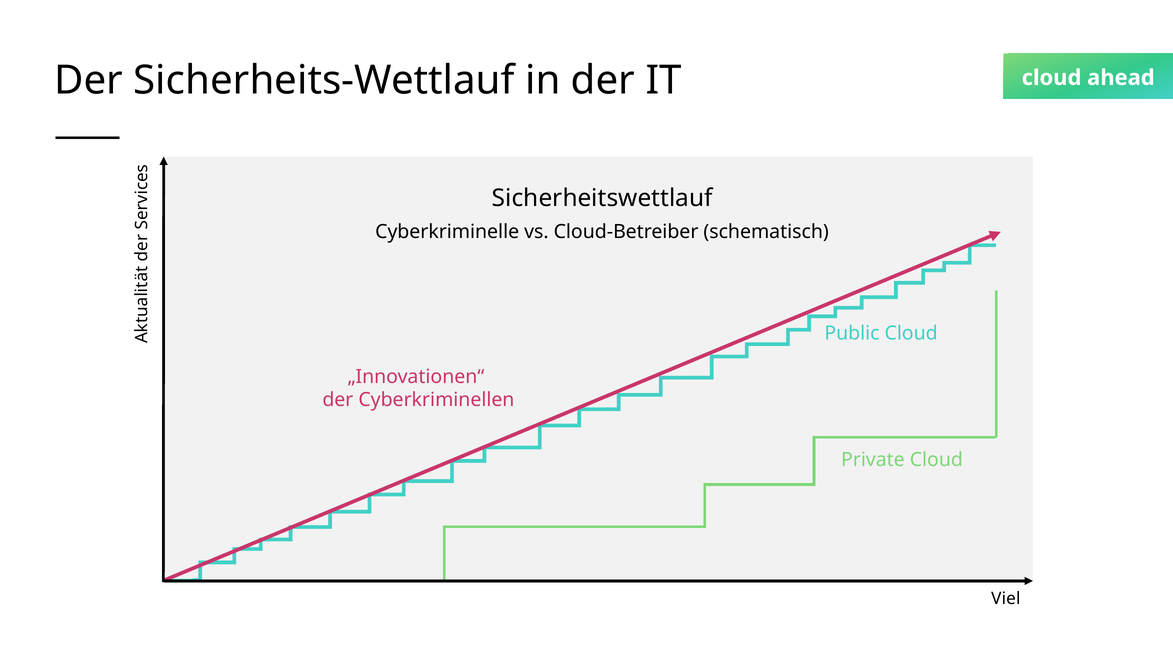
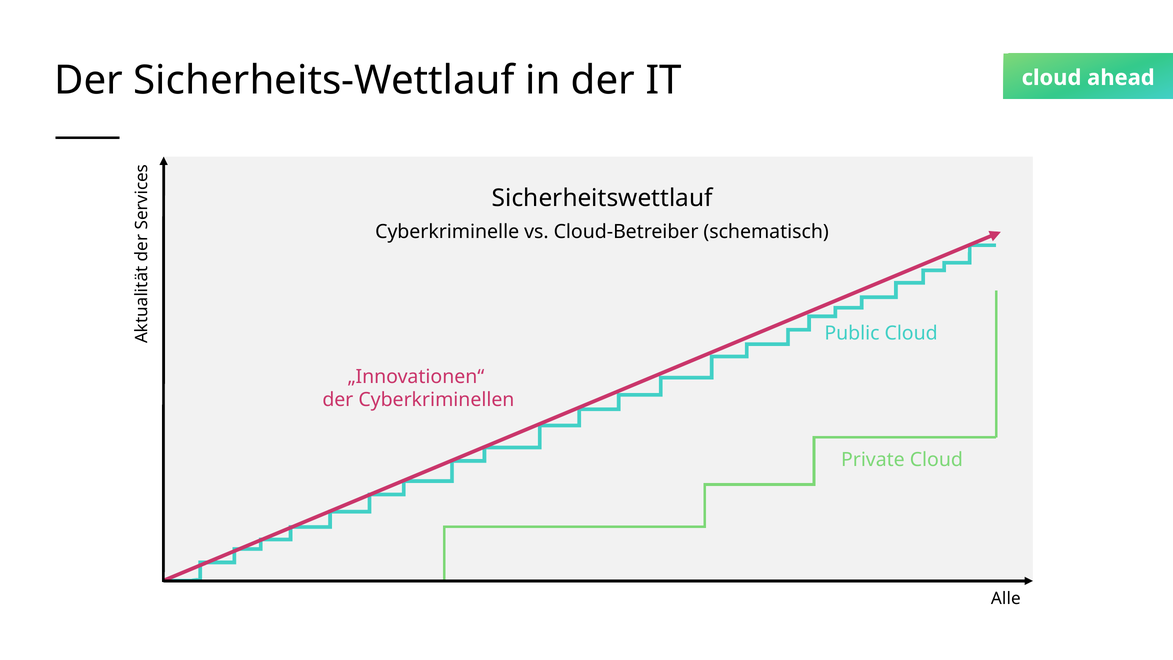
Viel: Viel -> Alle
